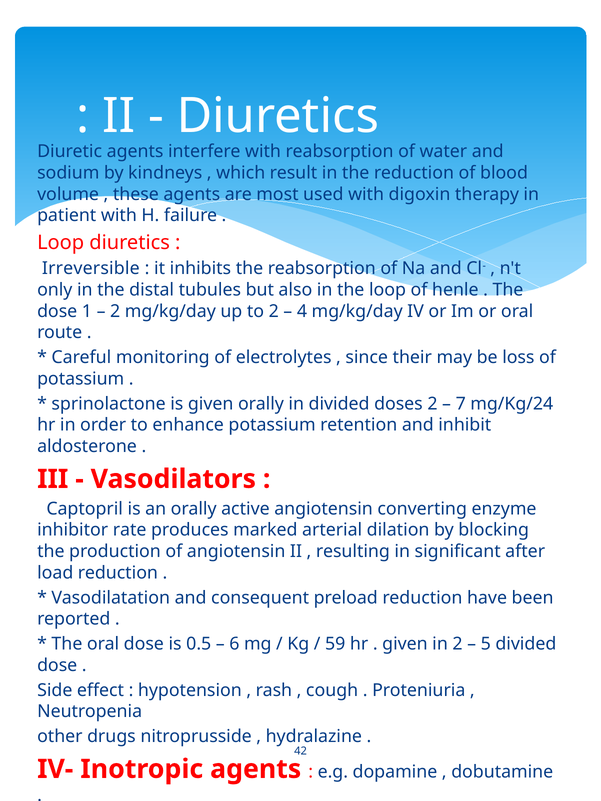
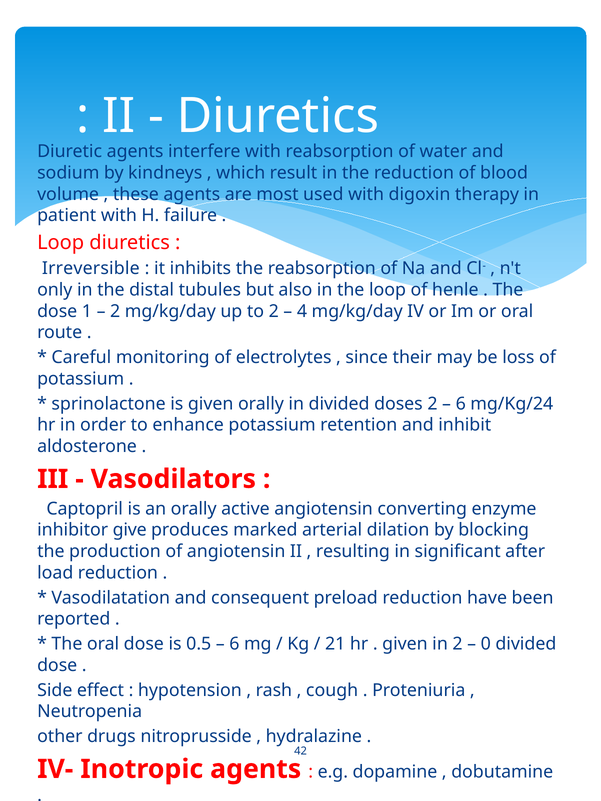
7 at (461, 404): 7 -> 6
rate: rate -> give
59: 59 -> 21
5: 5 -> 0
